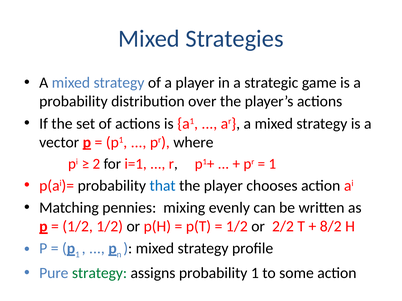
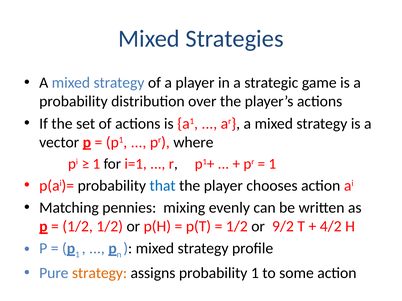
2 at (96, 164): 2 -> 1
2/2: 2/2 -> 9/2
8/2: 8/2 -> 4/2
strategy at (100, 274) colour: green -> orange
